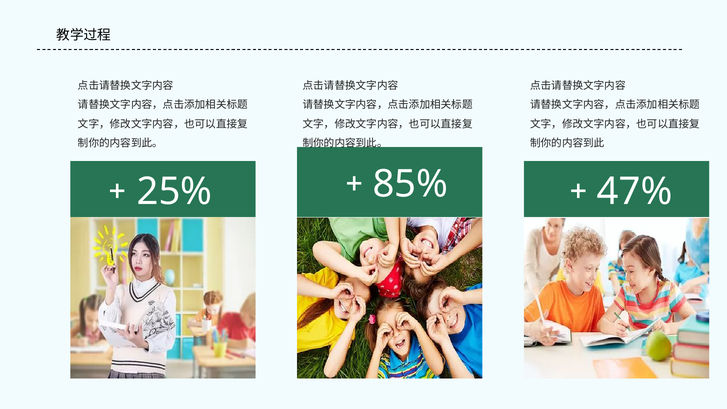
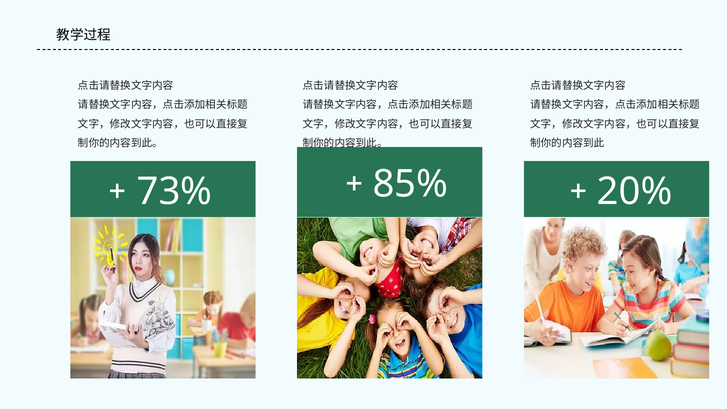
25%: 25% -> 73%
47%: 47% -> 20%
